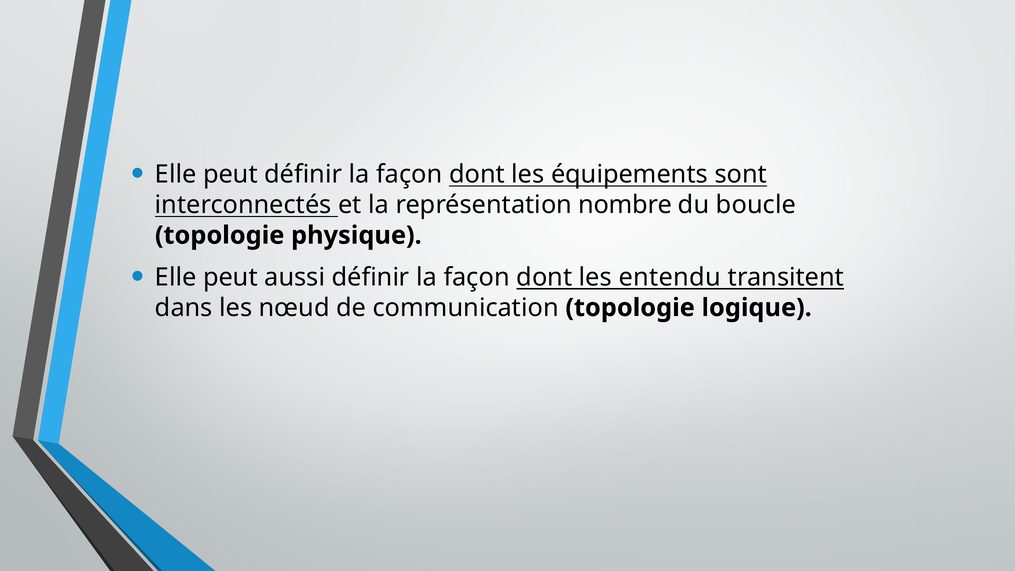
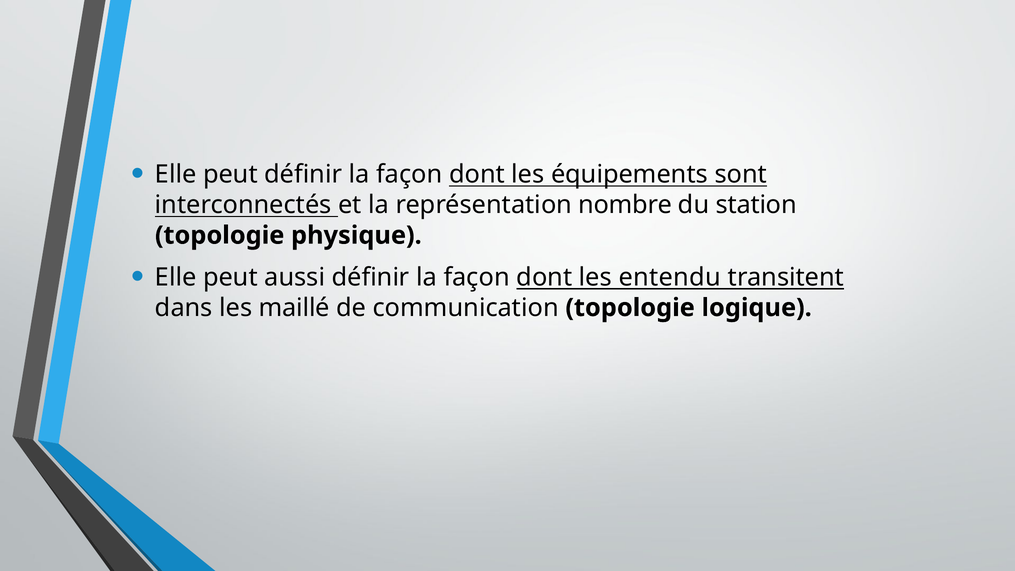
boucle: boucle -> station
nœud: nœud -> maillé
